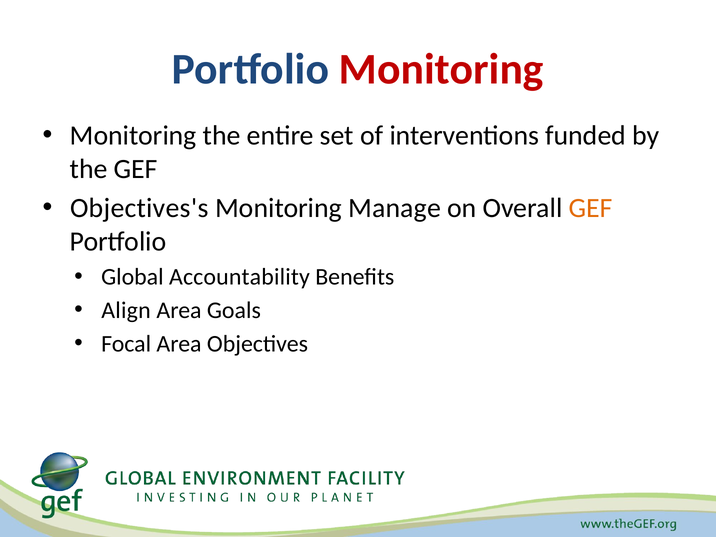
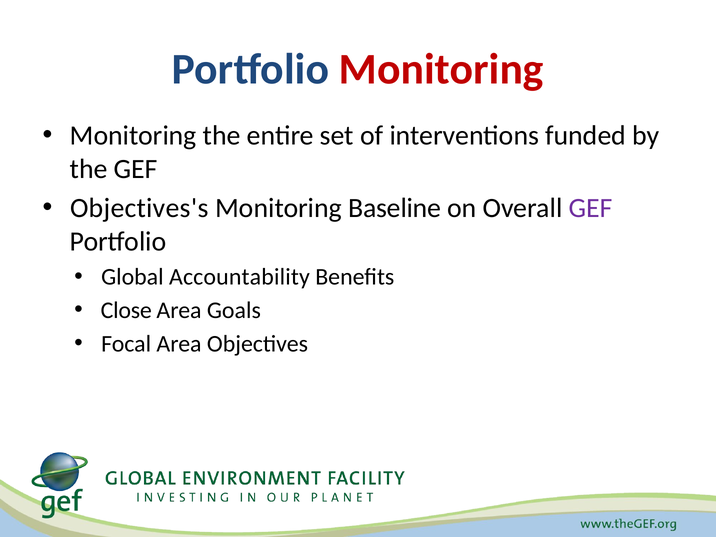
Manage: Manage -> Baseline
GEF at (591, 208) colour: orange -> purple
Align: Align -> Close
